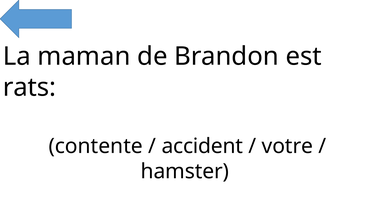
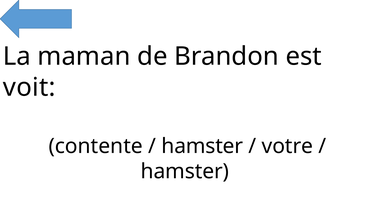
rats: rats -> voit
accident at (202, 146): accident -> hamster
